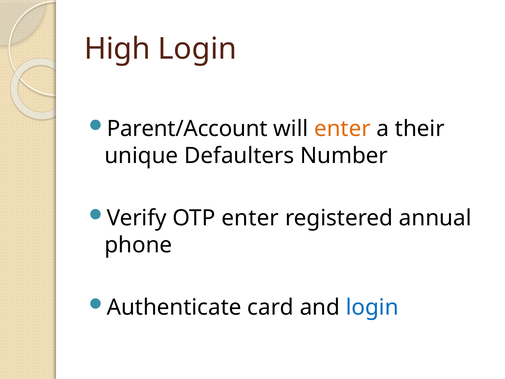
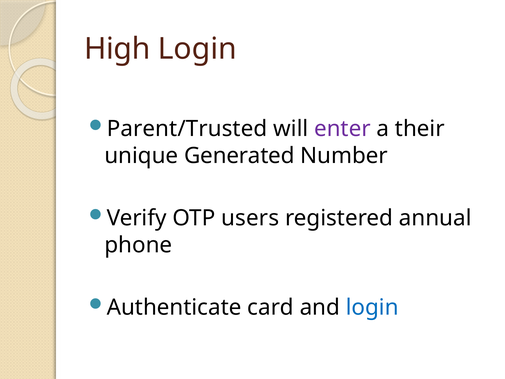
Parent/Account: Parent/Account -> Parent/Trusted
enter at (342, 129) colour: orange -> purple
Defaulters: Defaulters -> Generated
OTP enter: enter -> users
